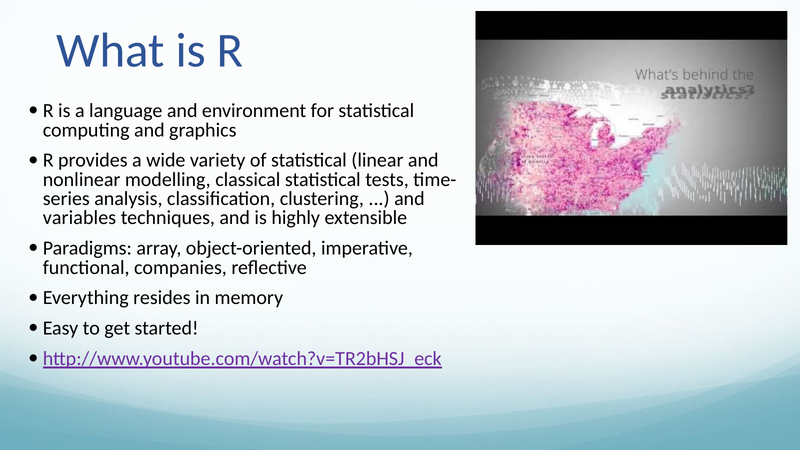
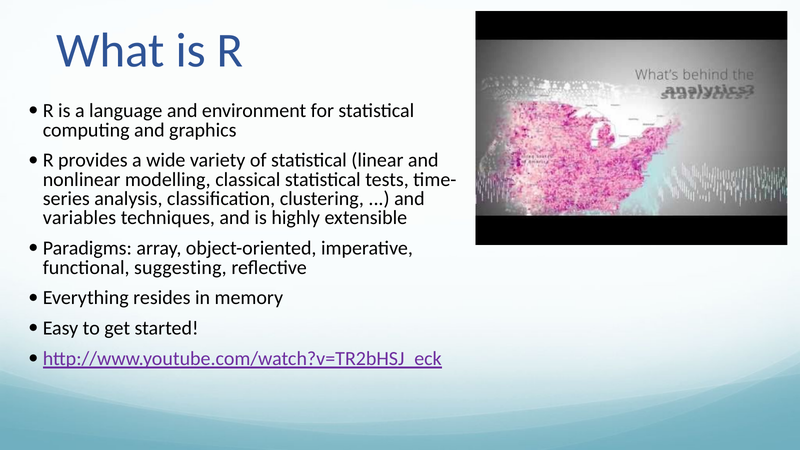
companies: companies -> suggesting
